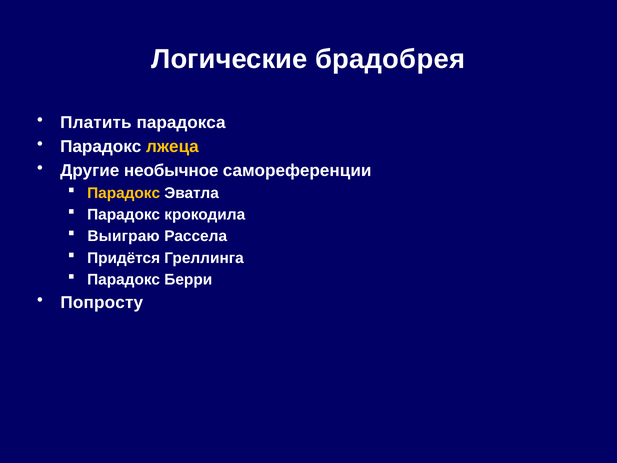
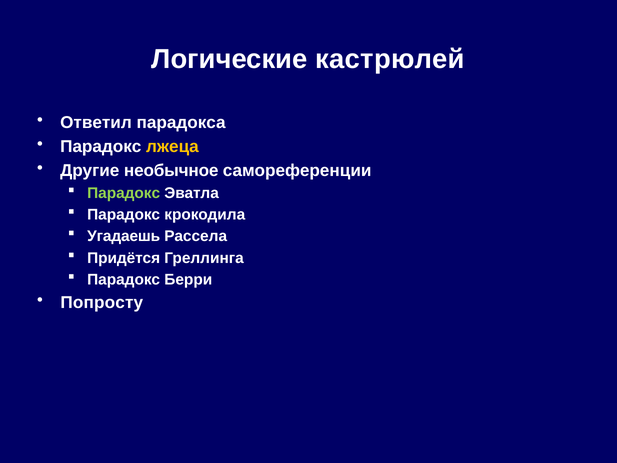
брадобрея: брадобрея -> кастрюлей
Платить: Платить -> Ответил
Парадокс at (124, 193) colour: yellow -> light green
Выиграю: Выиграю -> Угадаешь
